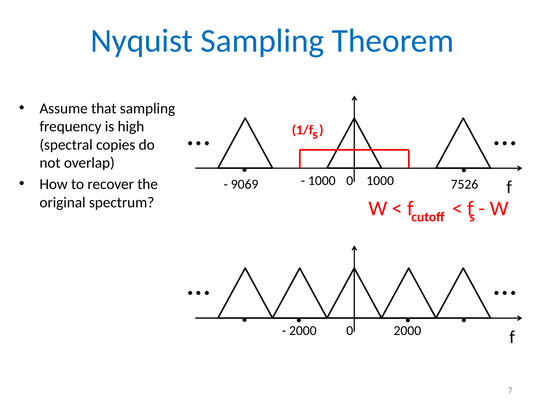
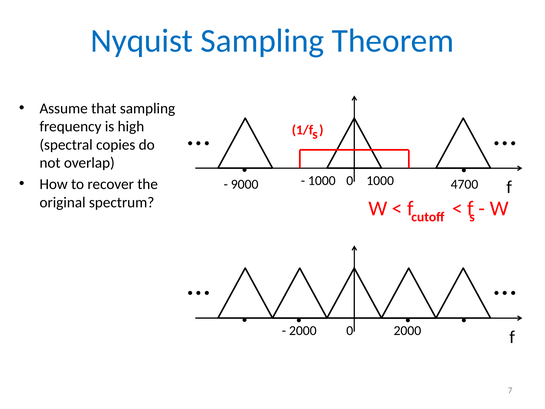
7526: 7526 -> 4700
9069: 9069 -> 9000
